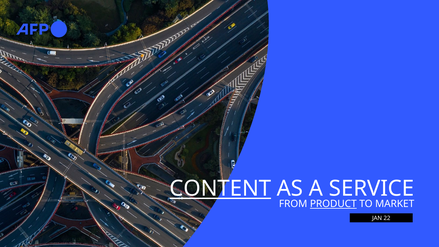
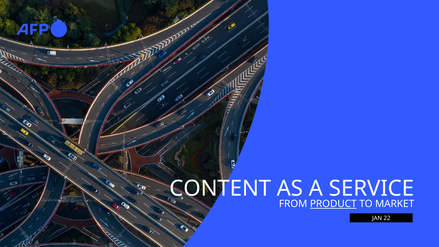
CONTENT underline: present -> none
